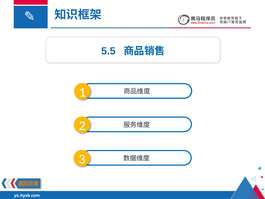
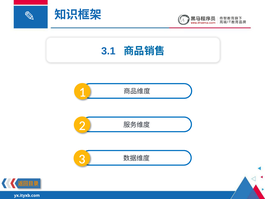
5.5: 5.5 -> 3.1
